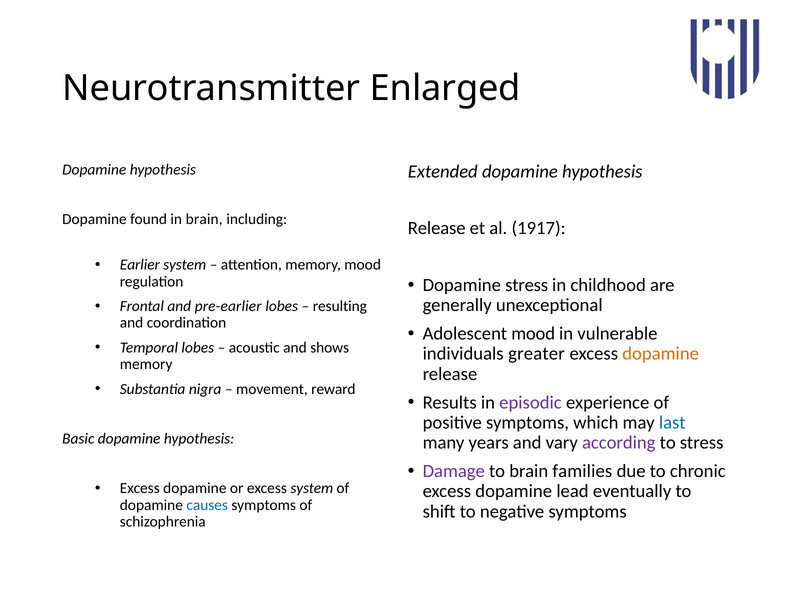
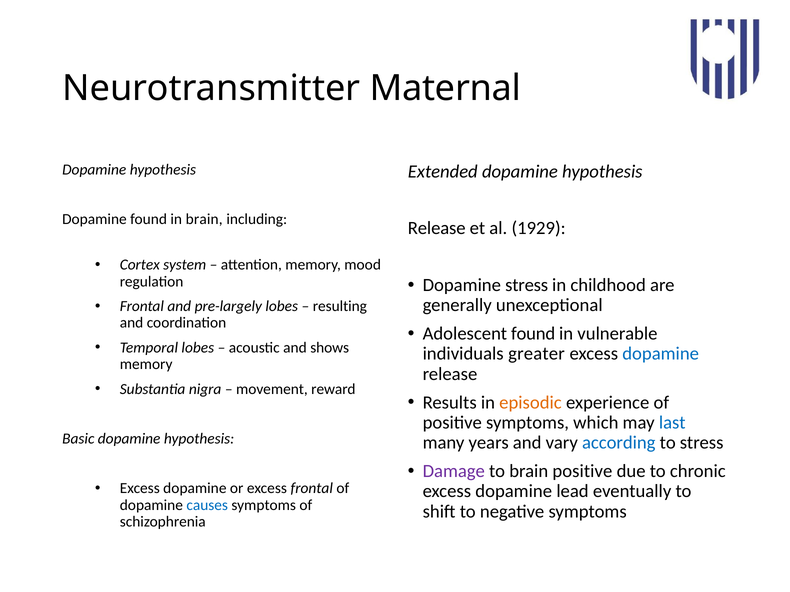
Enlarged: Enlarged -> Maternal
1917: 1917 -> 1929
Earlier: Earlier -> Cortex
pre-earlier: pre-earlier -> pre-largely
Adolescent mood: mood -> found
dopamine at (661, 354) colour: orange -> blue
episodic colour: purple -> orange
according colour: purple -> blue
brain families: families -> positive
excess system: system -> frontal
